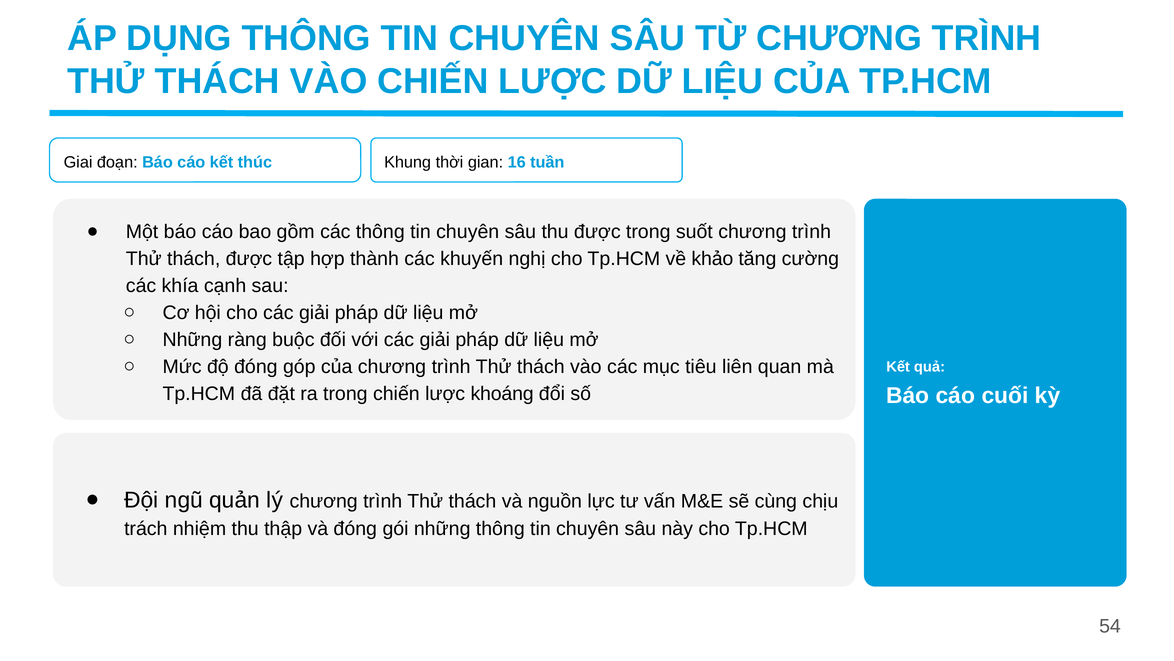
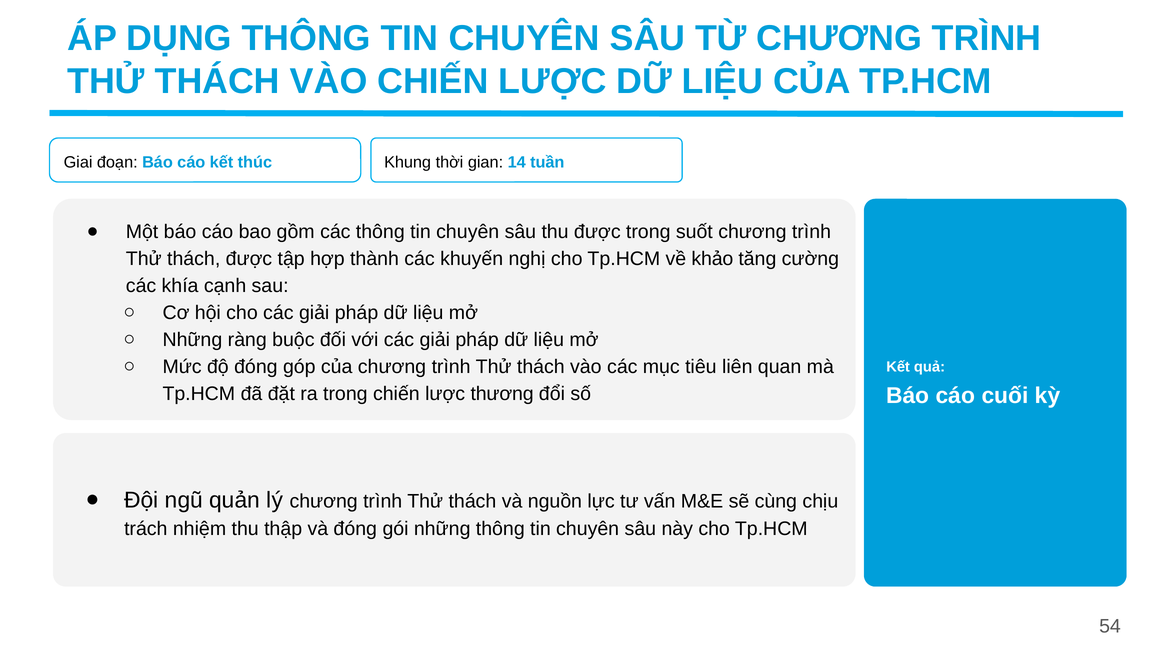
16: 16 -> 14
khoáng: khoáng -> thương
